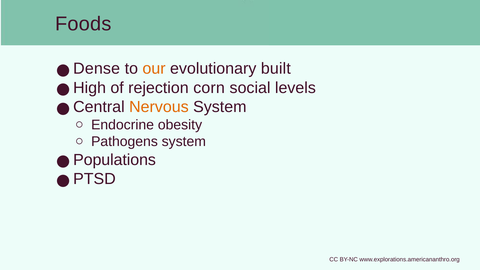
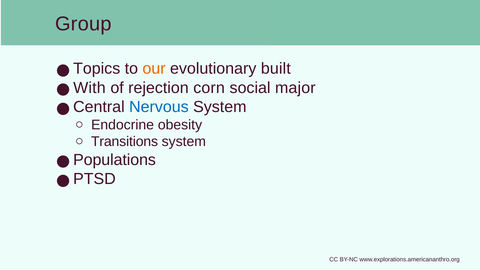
Foods: Foods -> Group
Dense: Dense -> Topics
High: High -> With
levels: levels -> major
Nervous colour: orange -> blue
Pathogens: Pathogens -> Transitions
